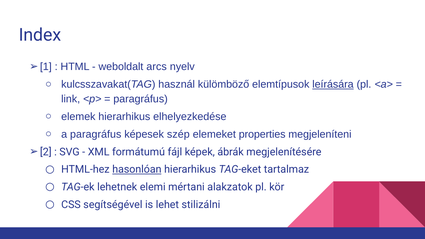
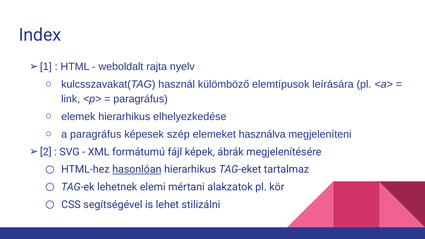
arcs: arcs -> rajta
leírására underline: present -> none
properties: properties -> használva
